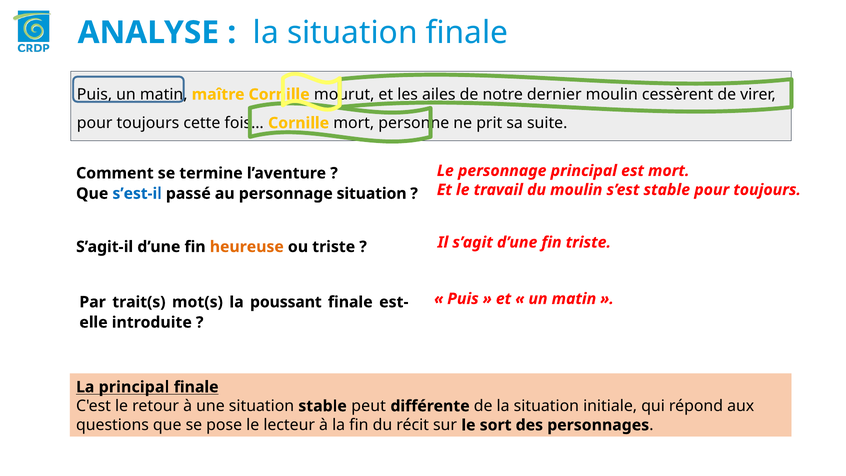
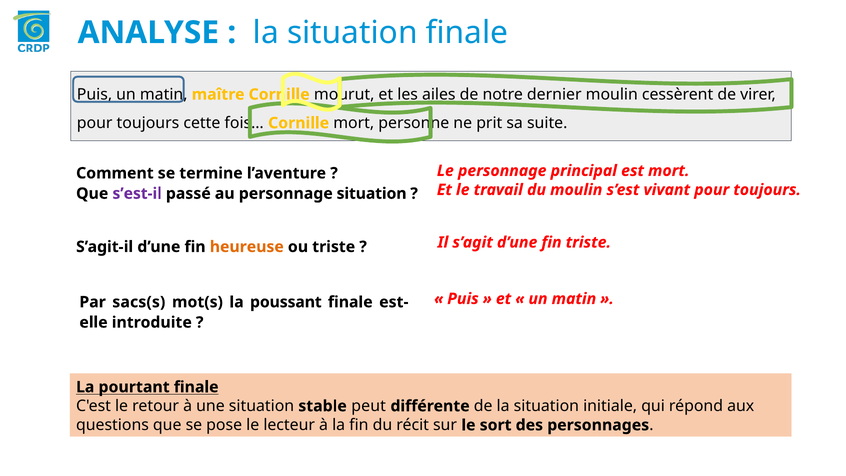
s’est stable: stable -> vivant
s’est-il colour: blue -> purple
trait(s: trait(s -> sacs(s
La principal: principal -> pourtant
